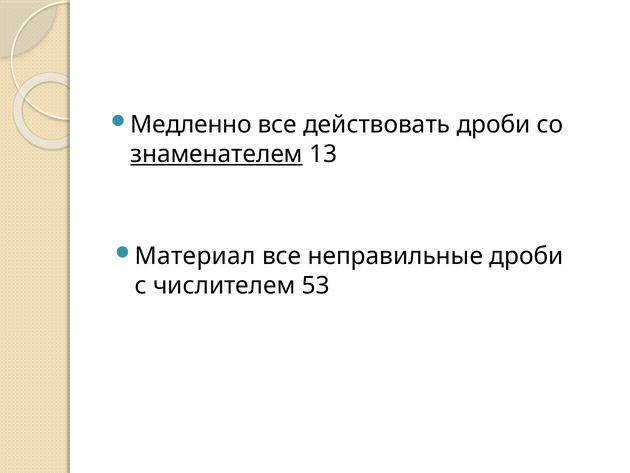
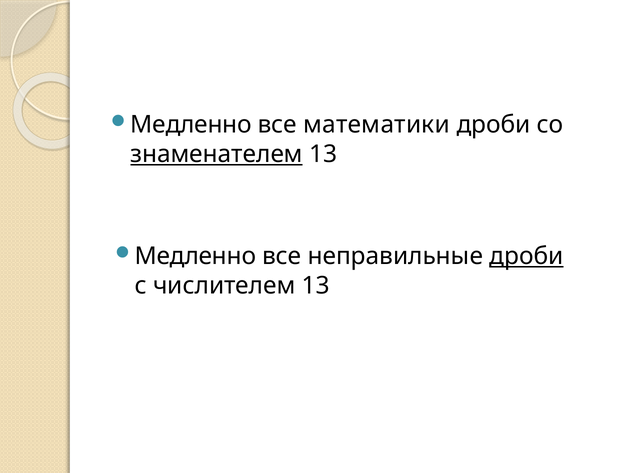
действовать: действовать -> математики
Материал at (195, 256): Материал -> Медленно
дроби at (526, 256) underline: none -> present
числителем 53: 53 -> 13
